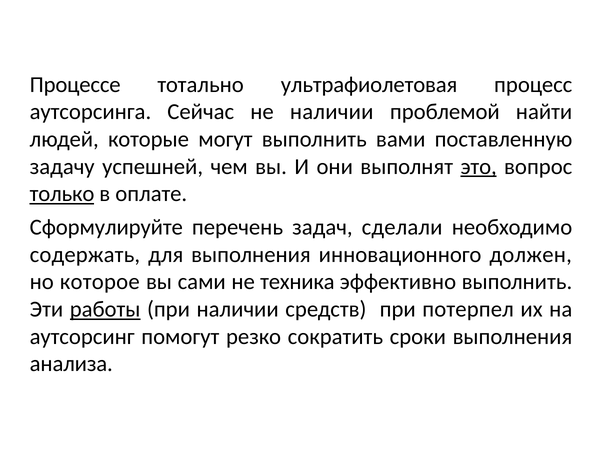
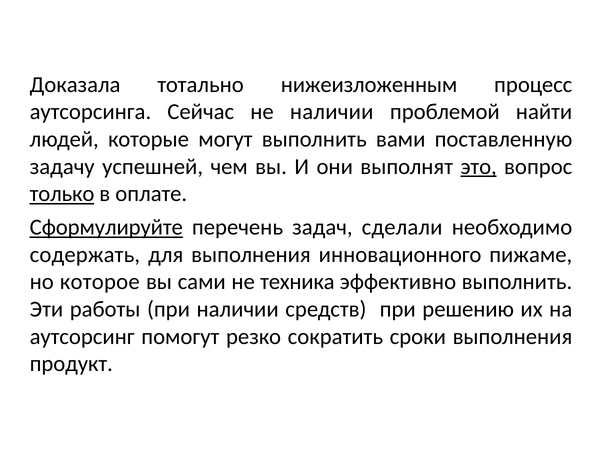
Процессе: Процессе -> Доказала
ультрафиолетовая: ультрафиолетовая -> нижеизложенным
Сформулируйте underline: none -> present
должен: должен -> пижаме
работы underline: present -> none
потерпел: потерпел -> решению
анализа: анализа -> продукт
